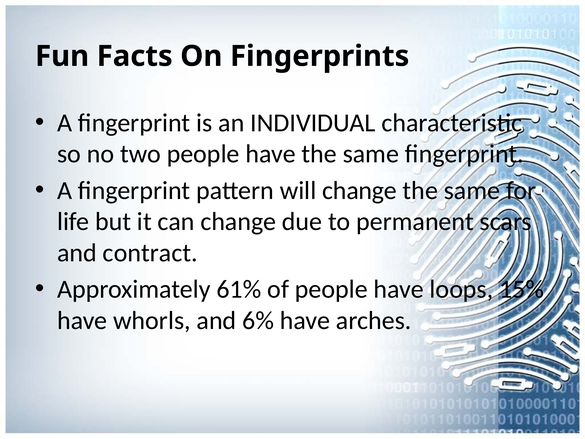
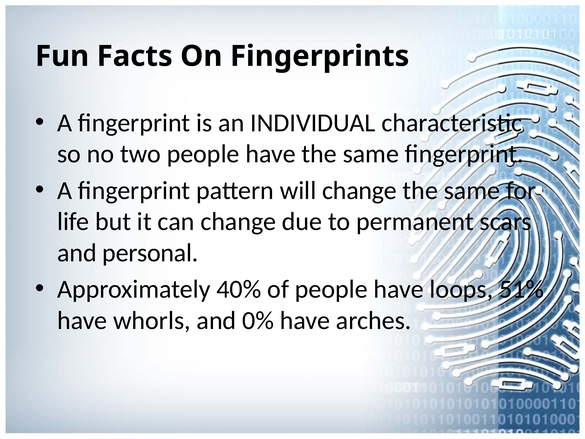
contract: contract -> personal
61%: 61% -> 40%
15%: 15% -> 51%
6%: 6% -> 0%
